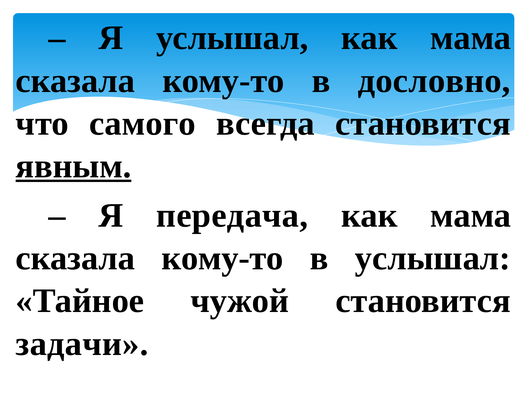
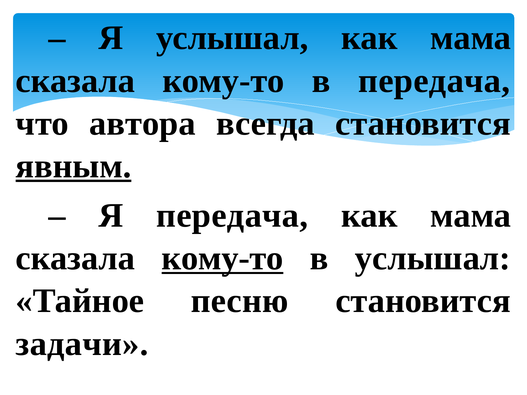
в дословно: дословно -> передача
самого: самого -> автора
кому-то at (223, 258) underline: none -> present
чужой: чужой -> песню
